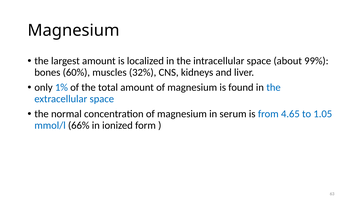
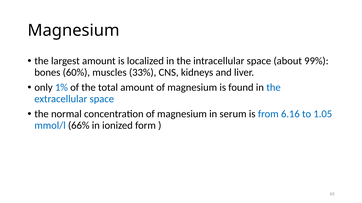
32%: 32% -> 33%
4.65: 4.65 -> 6.16
